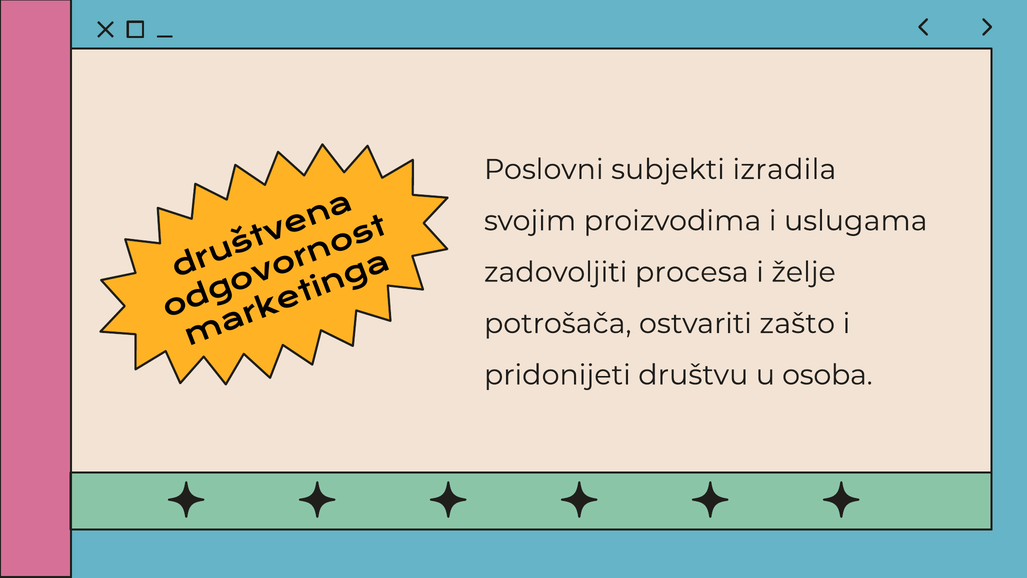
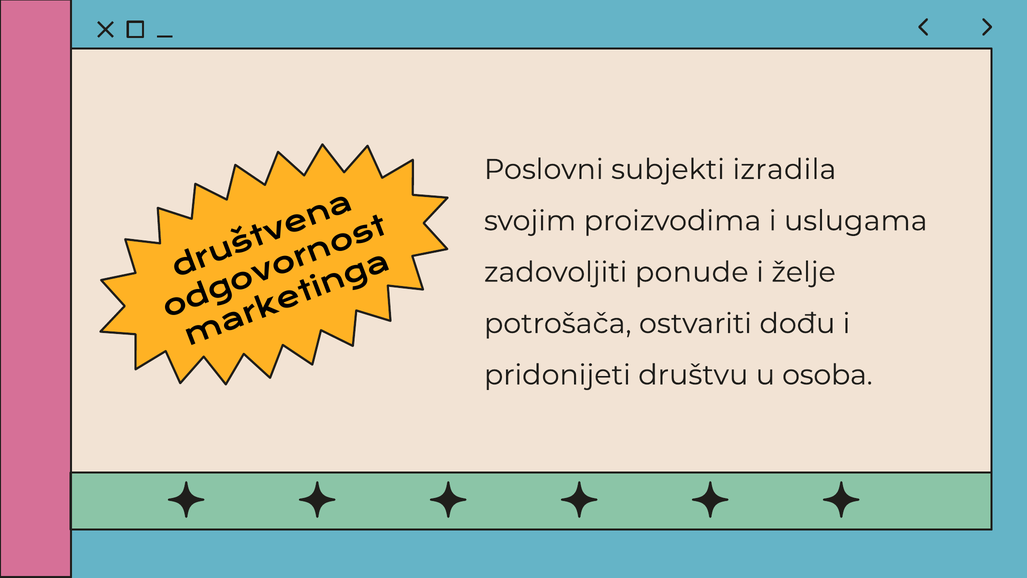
procesa: procesa -> ponude
zašto: zašto -> dođu
